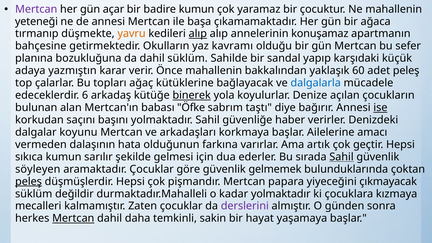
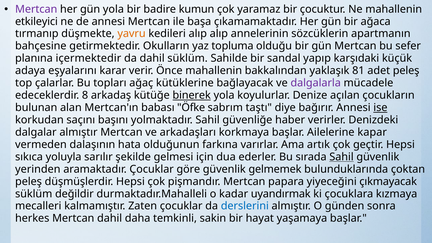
gün açar: açar -> yola
yeteneği: yeteneği -> etkileyici
alıp at (198, 34) underline: present -> none
konuşamaz: konuşamaz -> sözcüklerin
kavramı: kavramı -> topluma
bozukluğuna: bozukluğuna -> içermektedir
yazmıştın: yazmıştın -> eşyalarını
60: 60 -> 81
dalgalarla colour: blue -> purple
6: 6 -> 8
dalgalar koyunu: koyunu -> almıştır
amacı: amacı -> kapar
sıkıca kumun: kumun -> yoluyla
söyleyen: söyleyen -> yerinden
peleş at (29, 182) underline: present -> none
kadar yolmaktadır: yolmaktadır -> uyandırmak
derslerini colour: purple -> blue
Mertcan at (73, 218) underline: present -> none
